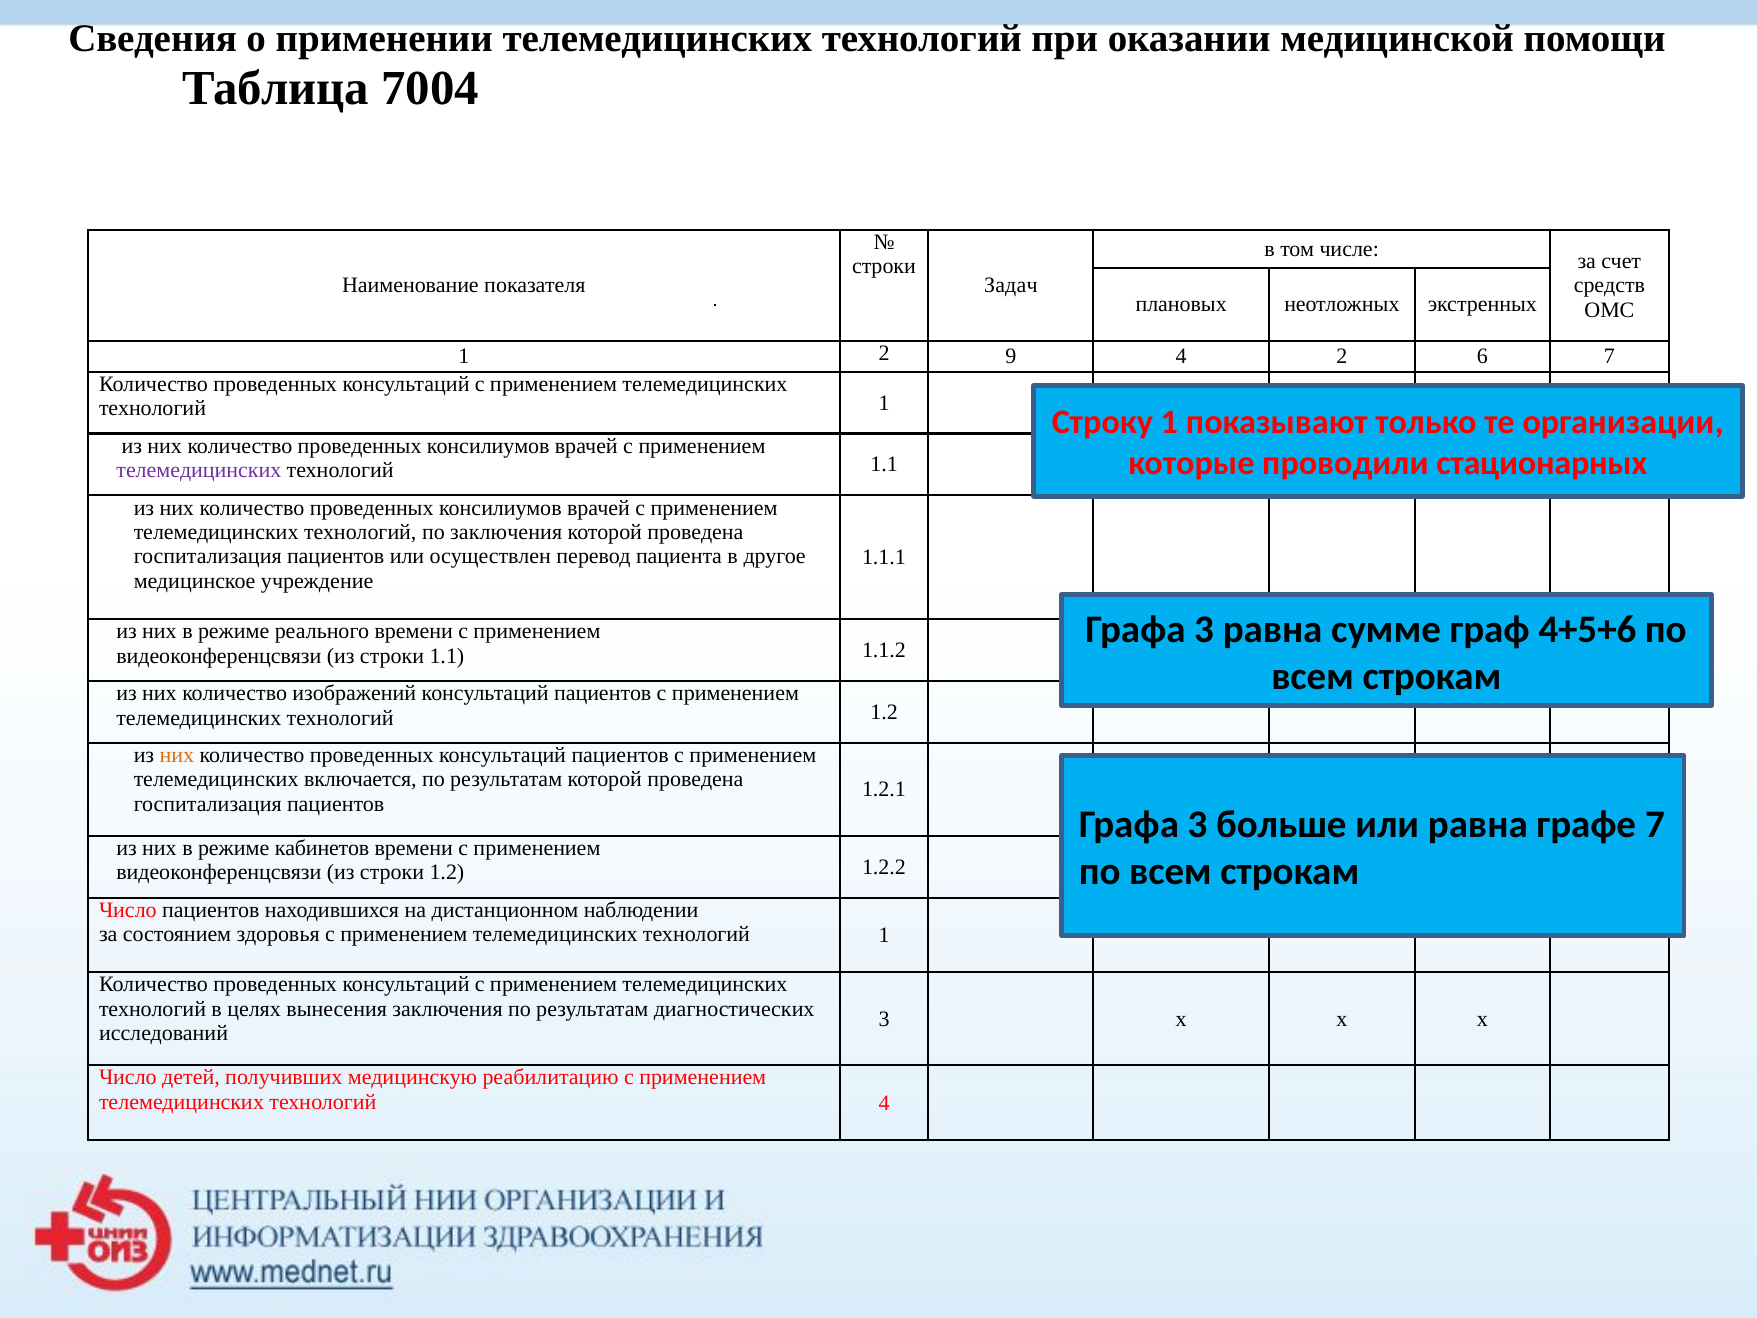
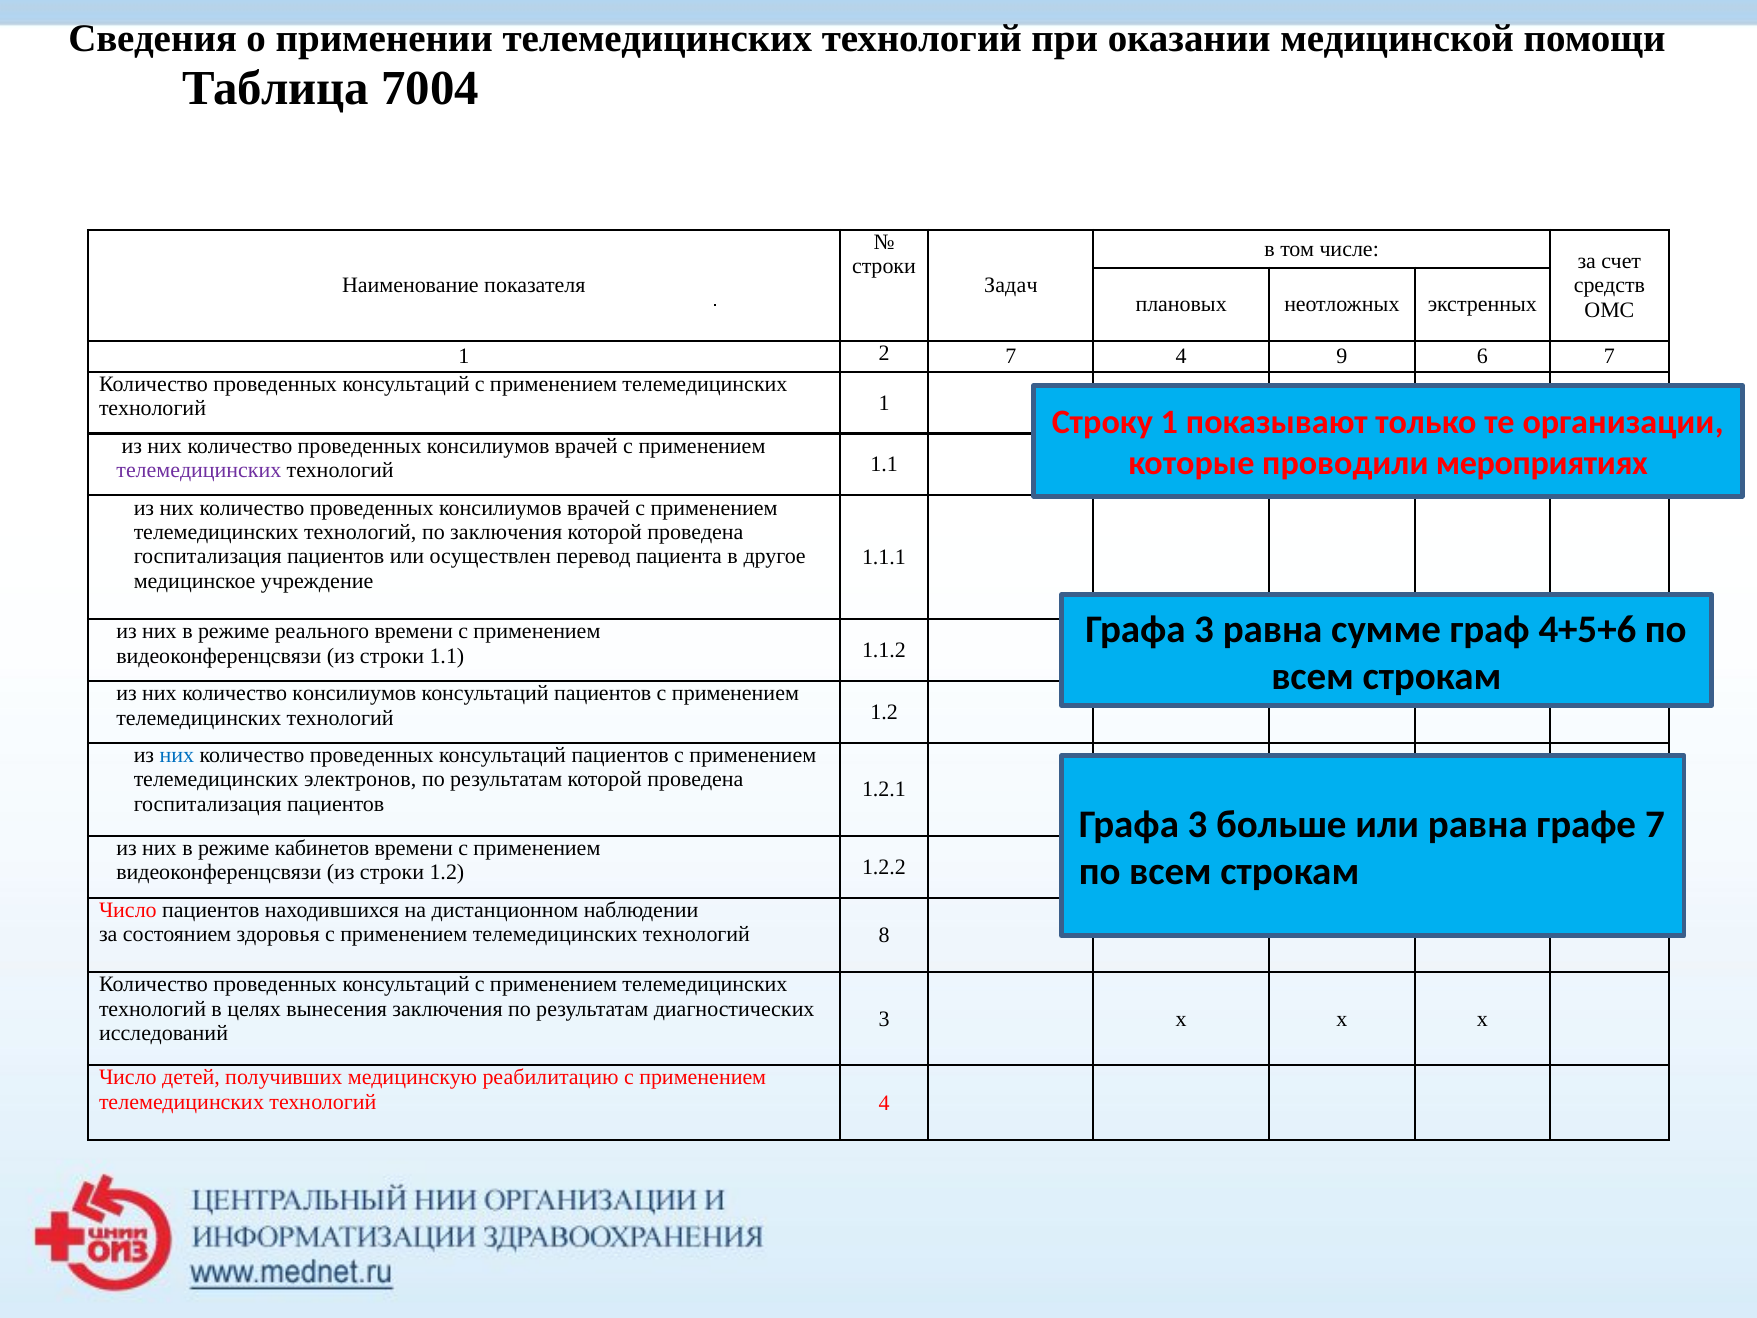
2 9: 9 -> 7
4 2: 2 -> 9
стационарных: стационарных -> мероприятиях
количество изображений: изображений -> консилиумов
них at (177, 755) colour: orange -> blue
включается: включается -> электронов
1 at (884, 935): 1 -> 8
